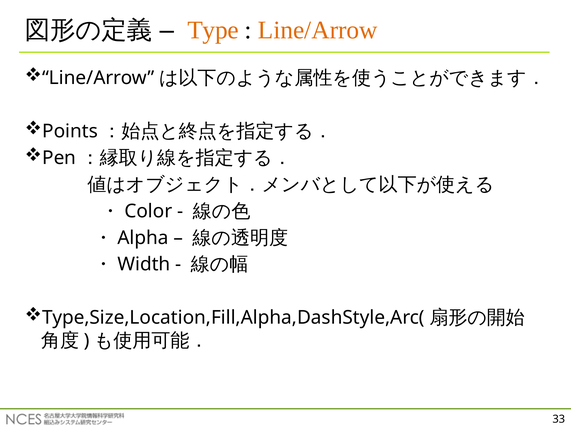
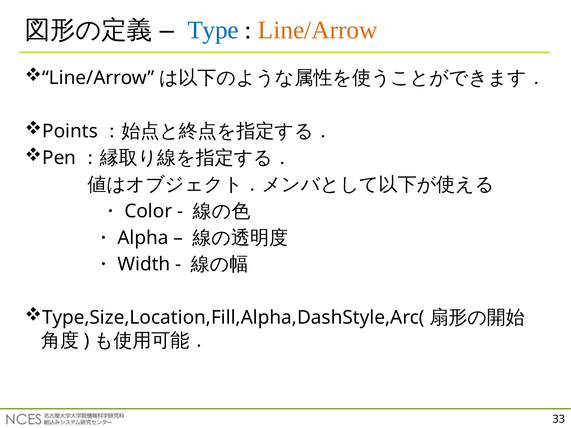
Type colour: orange -> blue
